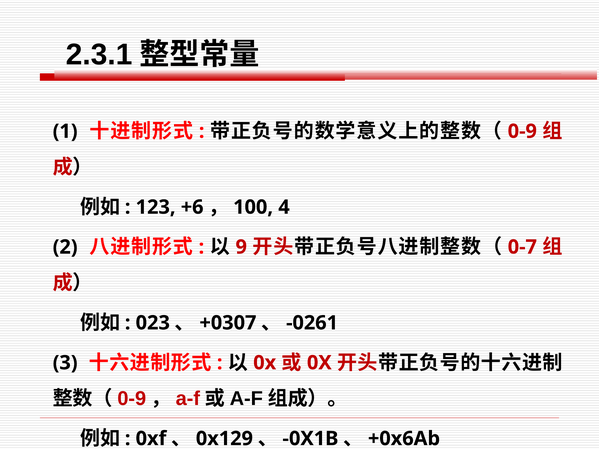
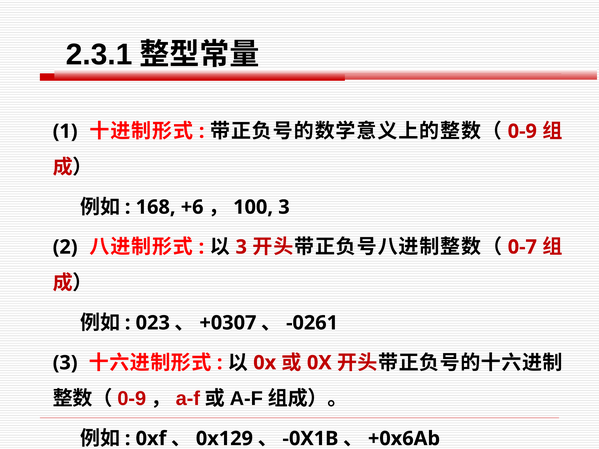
123: 123 -> 168
4 at (284, 207): 4 -> 3
9 at (241, 247): 9 -> 3
